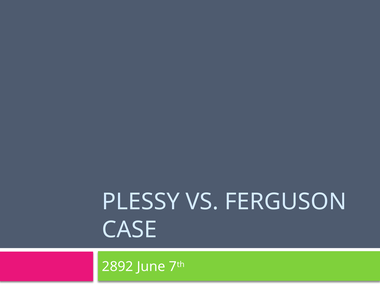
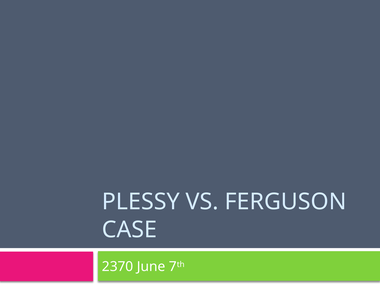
2892: 2892 -> 2370
